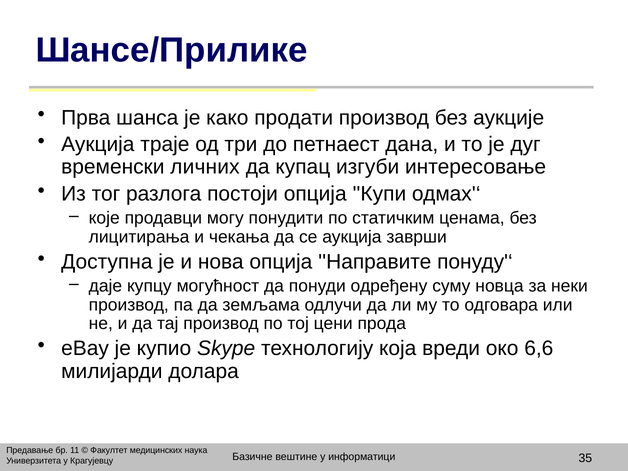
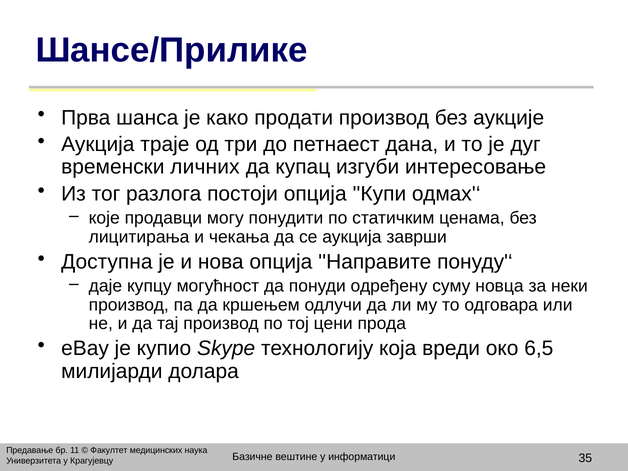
земљама: земљама -> кршењем
6,6: 6,6 -> 6,5
